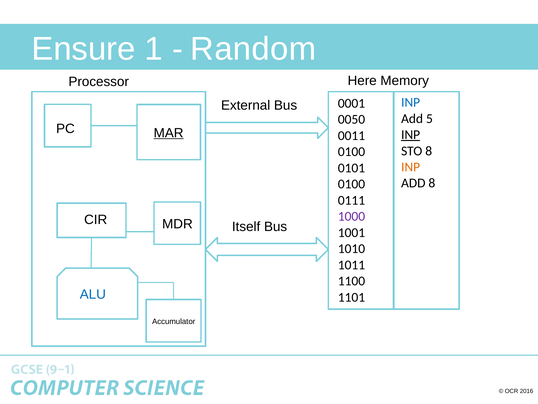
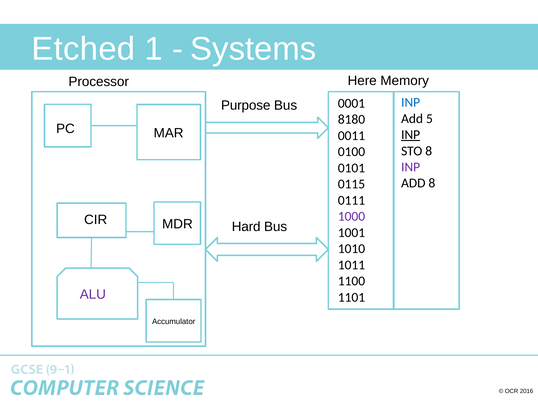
Ensure: Ensure -> Etched
Random: Random -> Systems
External: External -> Purpose
0050: 0050 -> 8180
MAR underline: present -> none
INP at (411, 167) colour: orange -> purple
0100 at (351, 184): 0100 -> 0115
Itself: Itself -> Hard
ALU colour: blue -> purple
